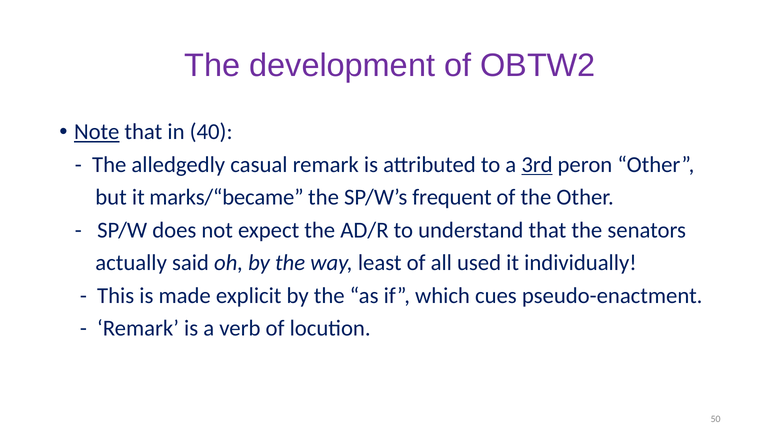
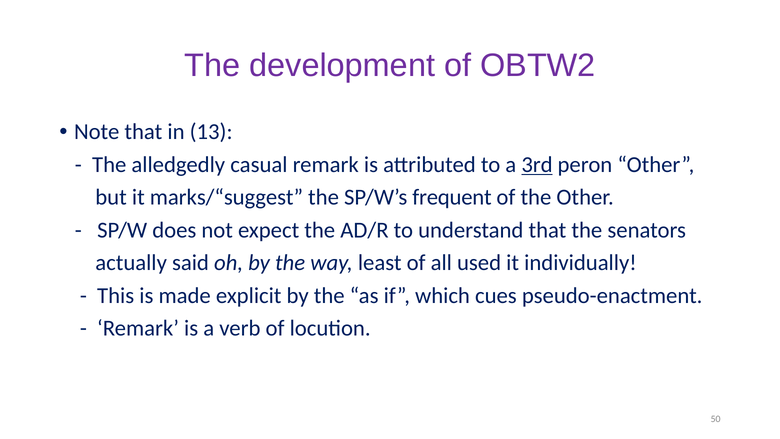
Note underline: present -> none
40: 40 -> 13
marks/“became: marks/“became -> marks/“suggest
